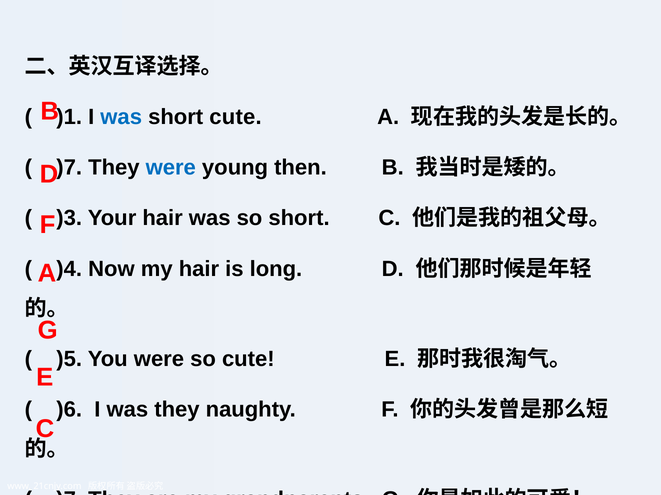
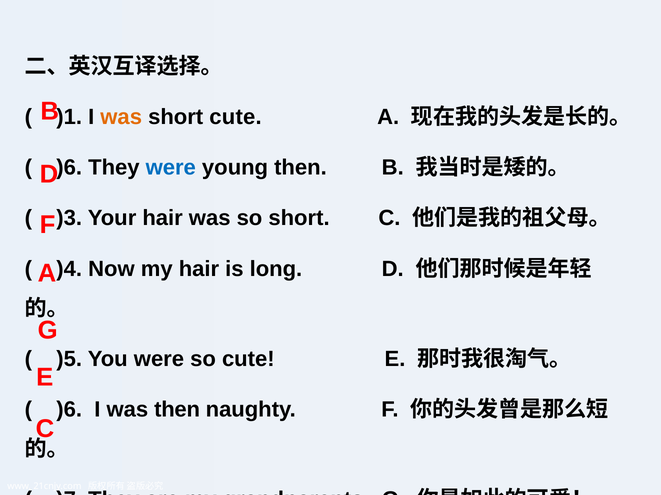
was at (121, 117) colour: blue -> orange
)7 at (69, 168): )7 -> )6
was they: they -> then
